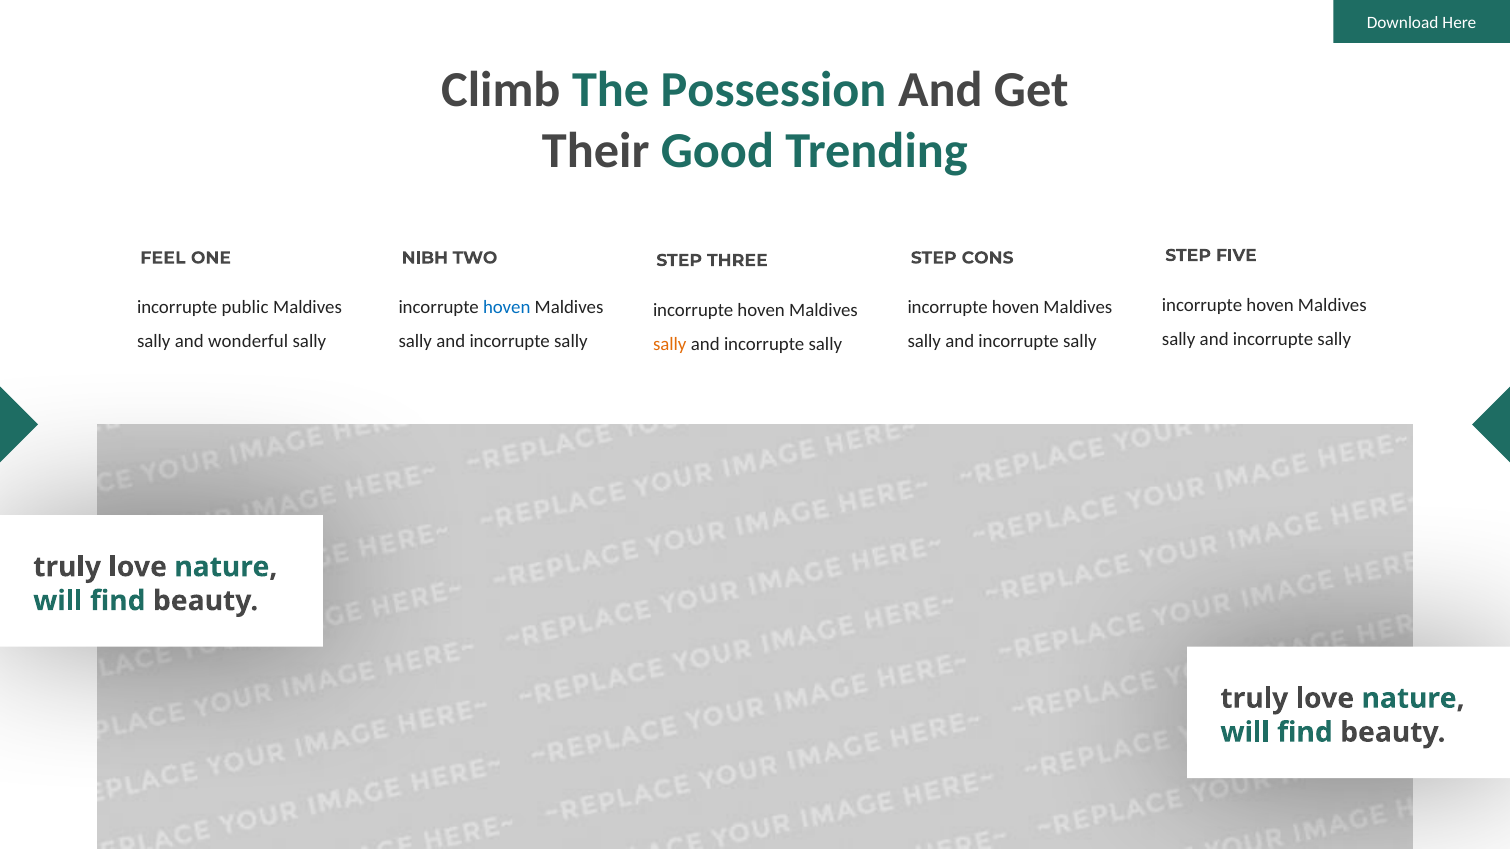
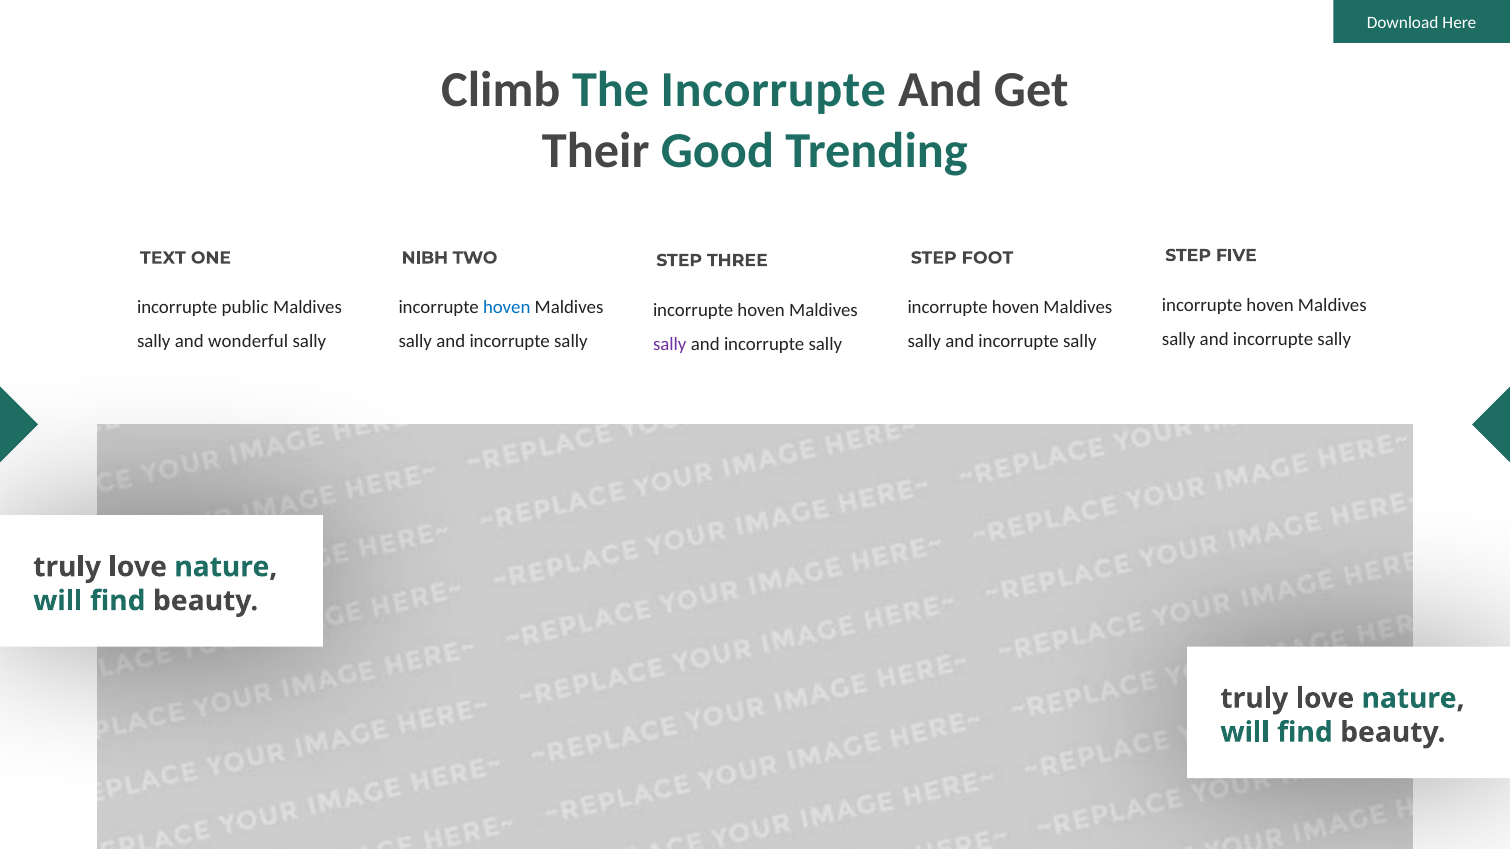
The Possession: Possession -> Incorrupte
FEEL: FEEL -> TEXT
CONS: CONS -> FOOT
sally at (670, 344) colour: orange -> purple
